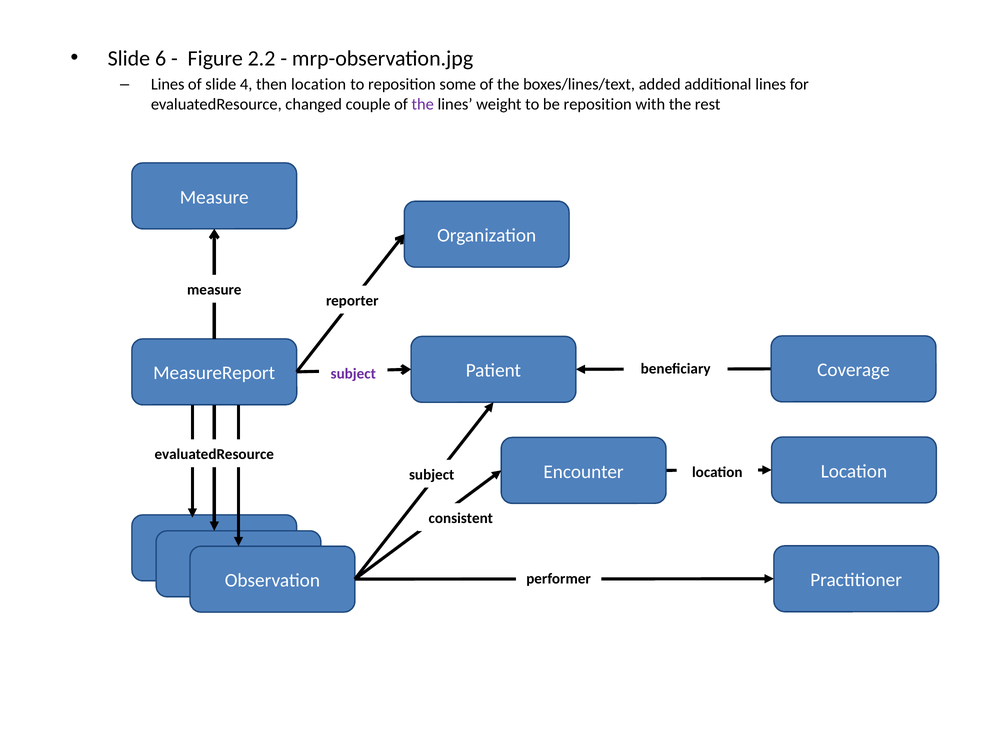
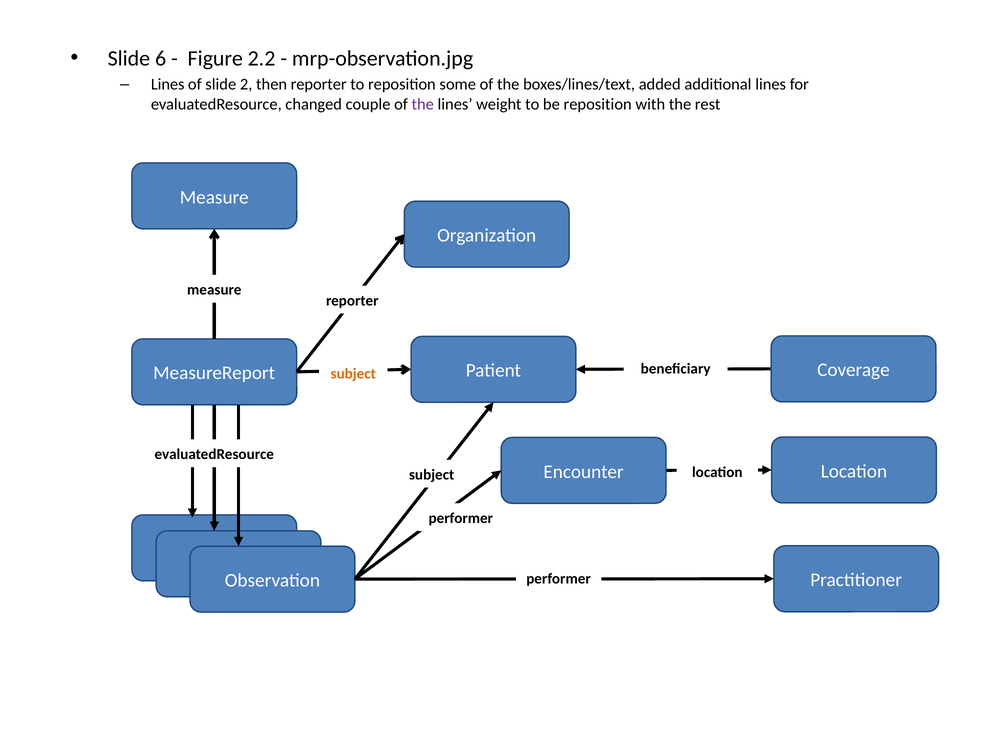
4: 4 -> 2
then location: location -> reporter
subject at (353, 374) colour: purple -> orange
consistent at (461, 518): consistent -> performer
